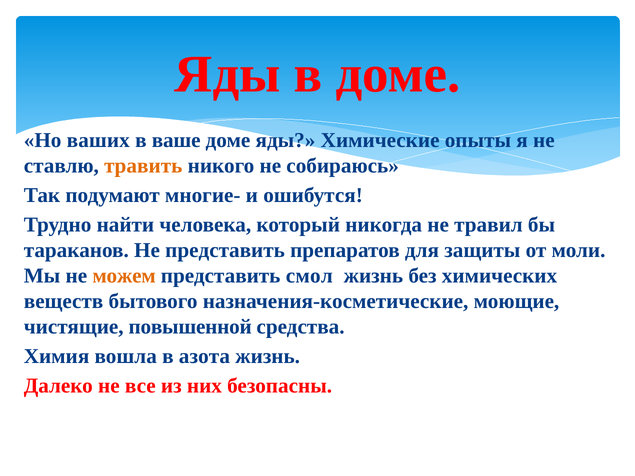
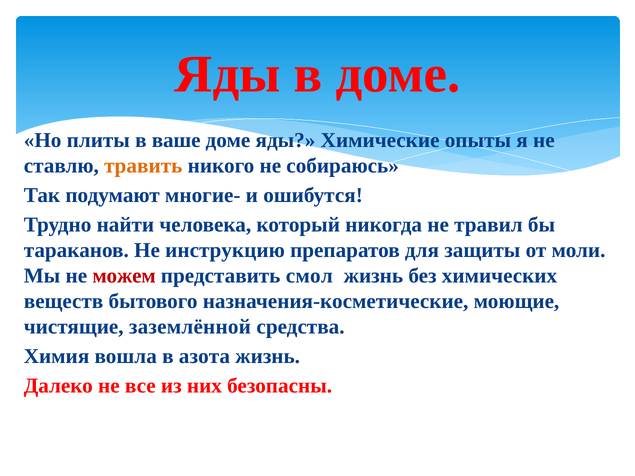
ваших: ваших -> плиты
Не представить: представить -> инструкцию
можем colour: orange -> red
повышенной: повышенной -> заземлённой
